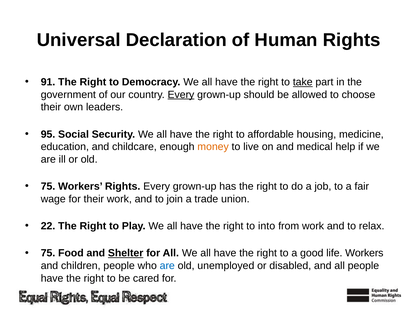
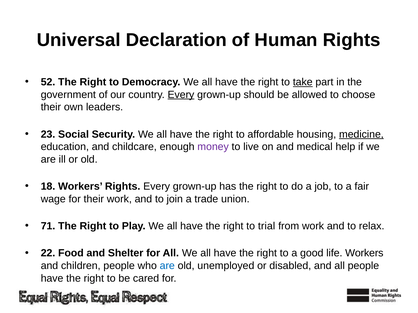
91: 91 -> 52
95: 95 -> 23
medicine underline: none -> present
money colour: orange -> purple
75 at (48, 187): 75 -> 18
22: 22 -> 71
into: into -> trial
75 at (48, 254): 75 -> 22
Shelter underline: present -> none
